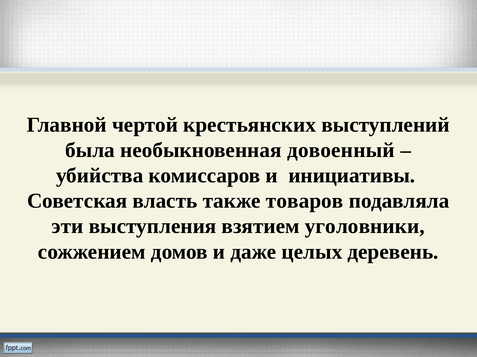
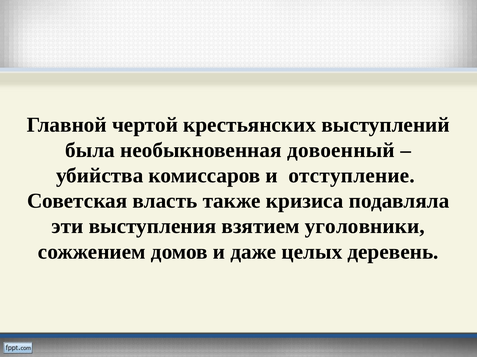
инициативы: инициативы -> отступление
товаров: товаров -> кризиса
